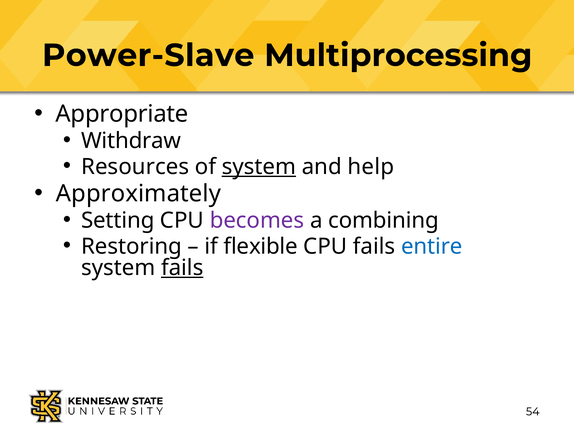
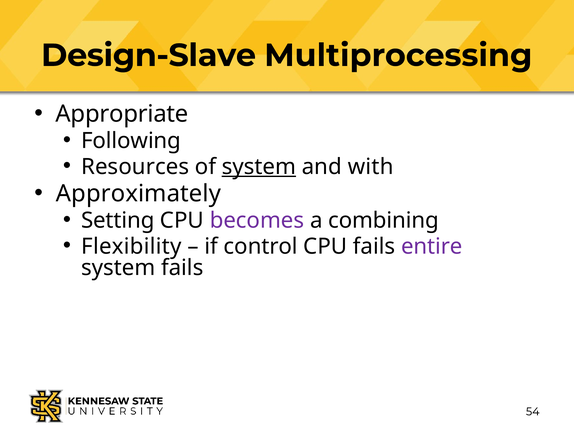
Power-Slave: Power-Slave -> Design-Slave
Withdraw: Withdraw -> Following
help: help -> with
Restoring: Restoring -> Flexibility
flexible: flexible -> control
entire colour: blue -> purple
fails at (182, 267) underline: present -> none
